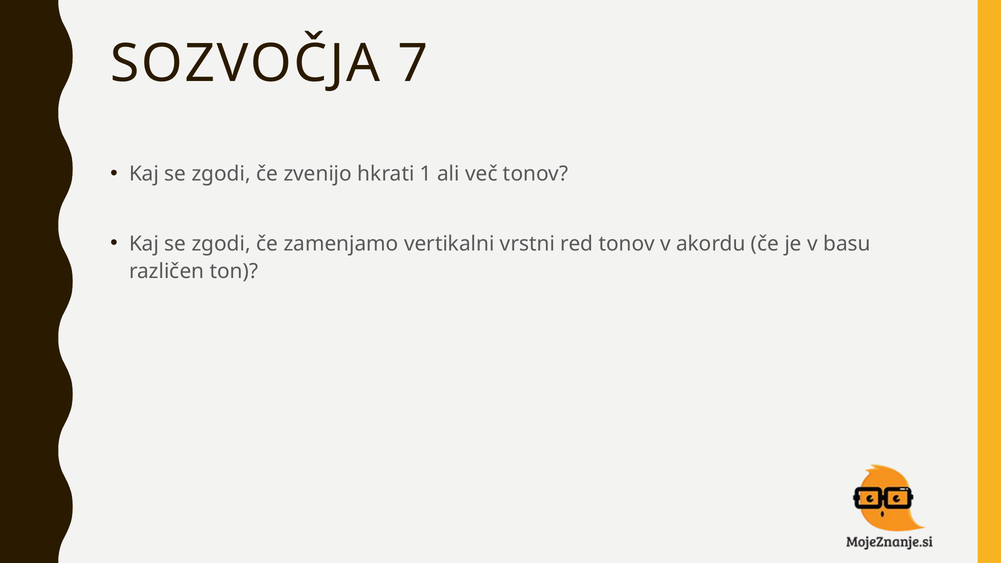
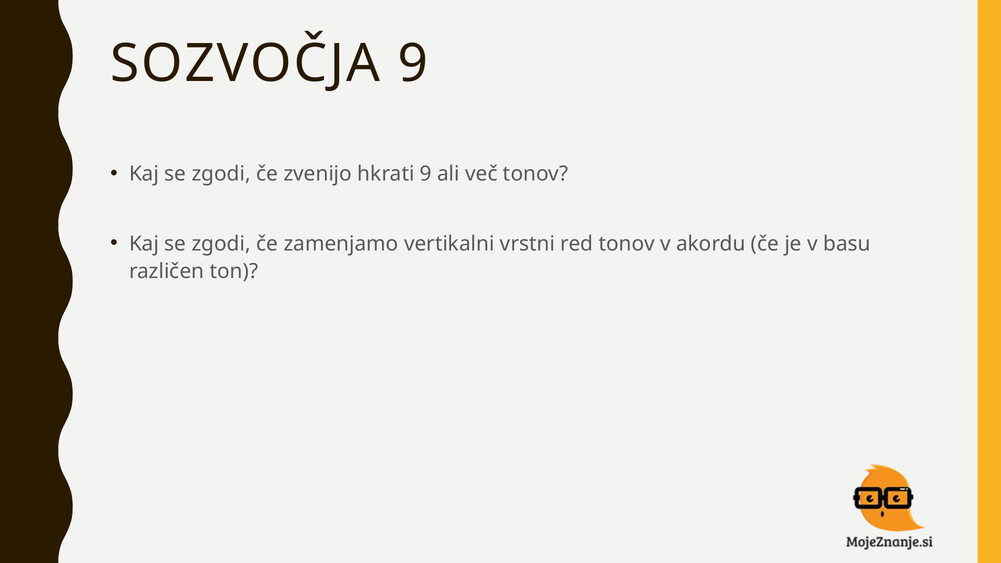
SOZVOČJA 7: 7 -> 9
hkrati 1: 1 -> 9
